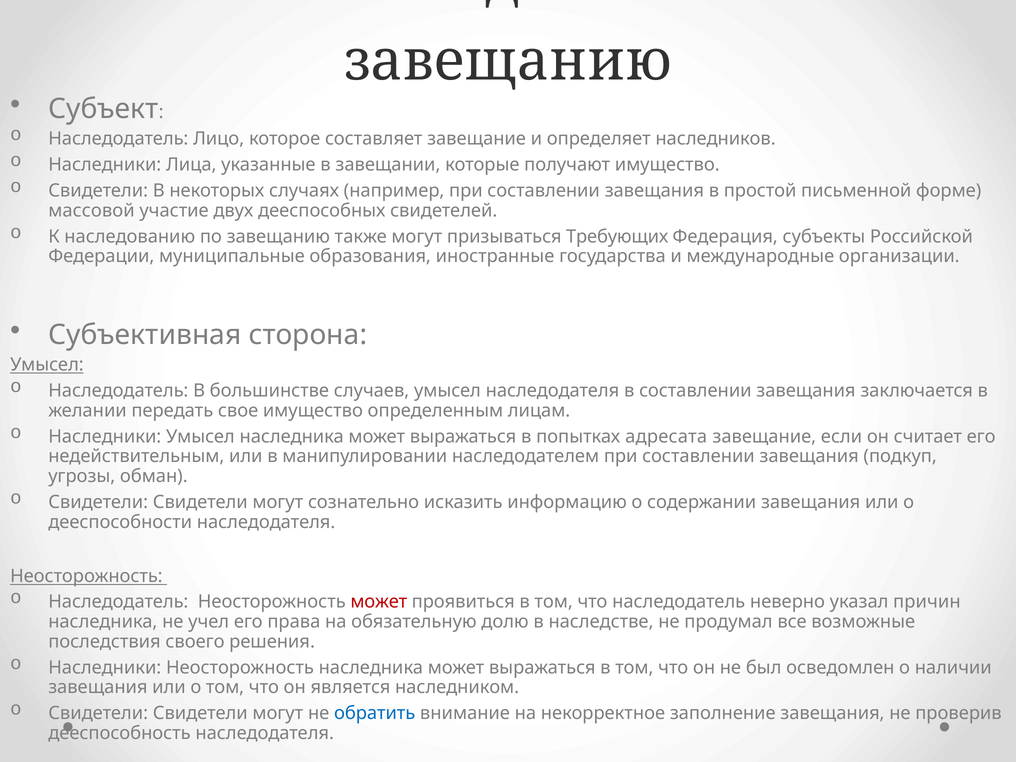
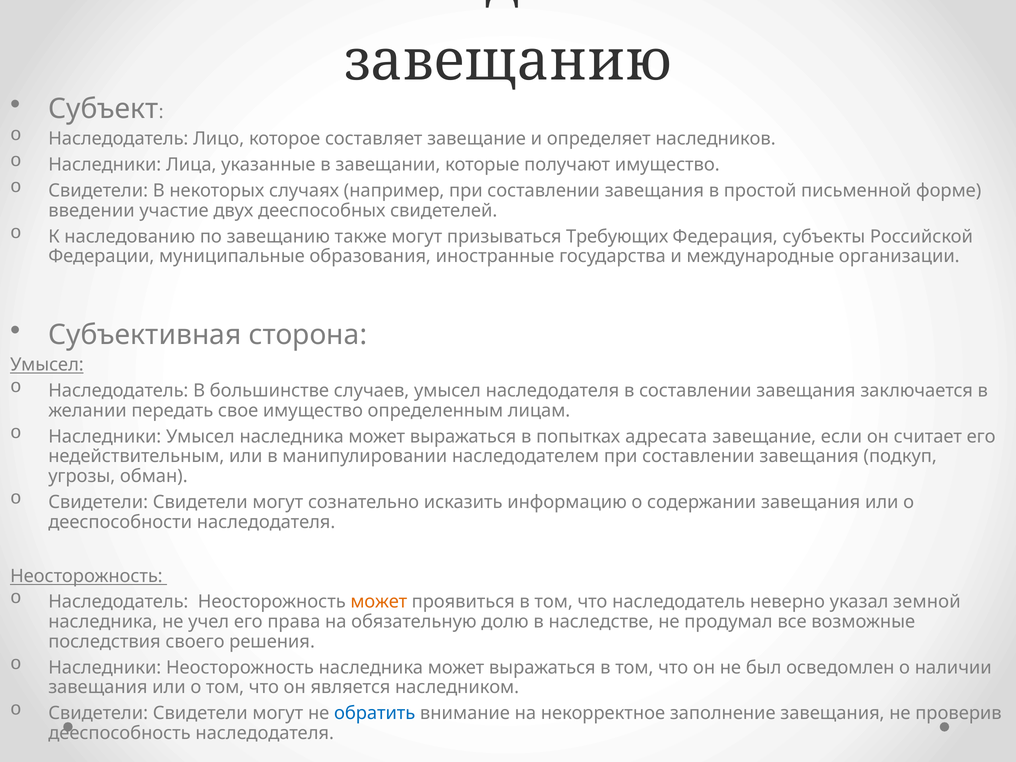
массовой: массовой -> введении
может at (379, 602) colour: red -> orange
причин: причин -> земной
